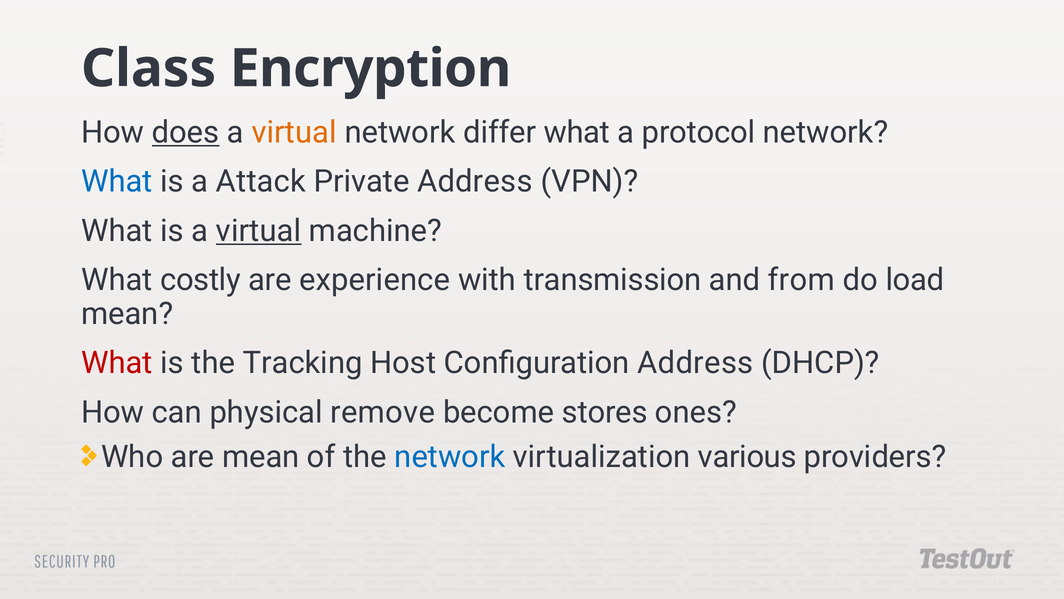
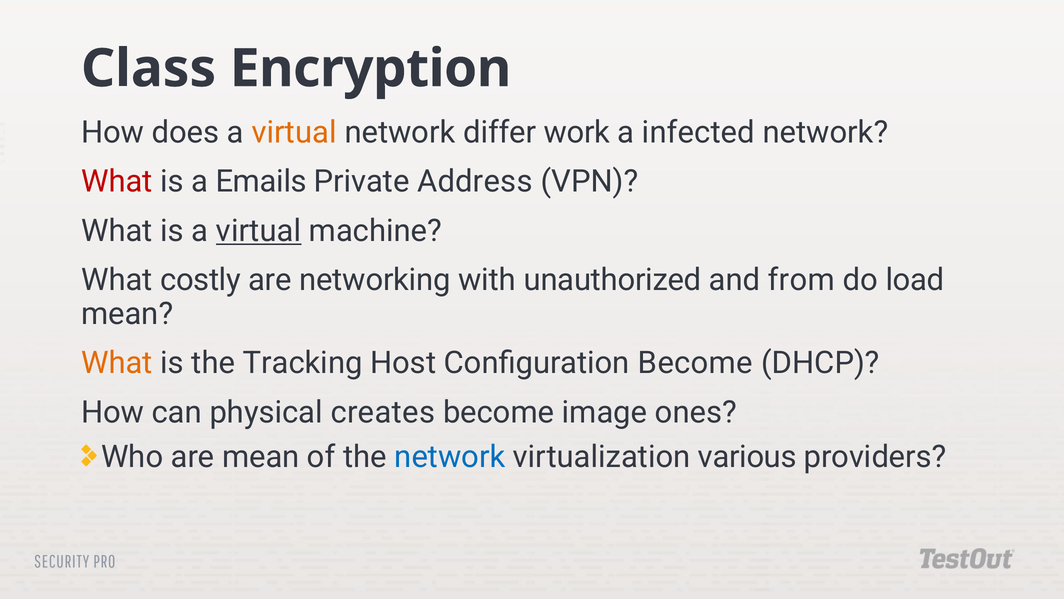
does underline: present -> none
differ what: what -> work
protocol: protocol -> infected
What at (117, 182) colour: blue -> red
Attack: Attack -> Emails
experience: experience -> networking
transmission: transmission -> unauthorized
What at (117, 363) colour: red -> orange
Configuration Address: Address -> Become
remove: remove -> creates
stores: stores -> image
